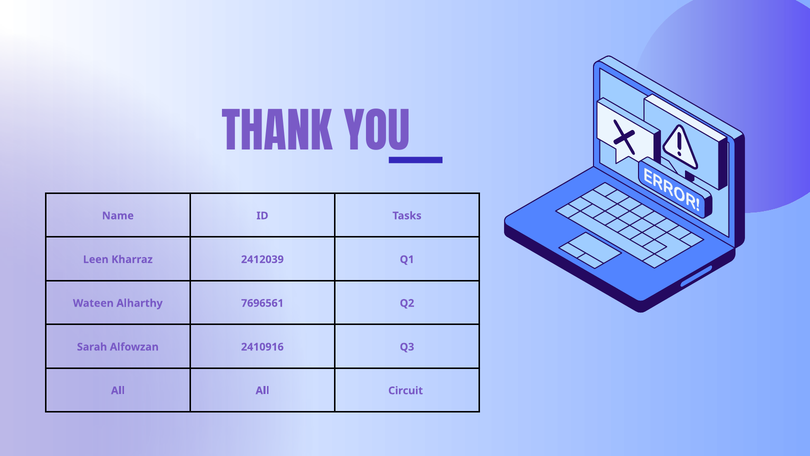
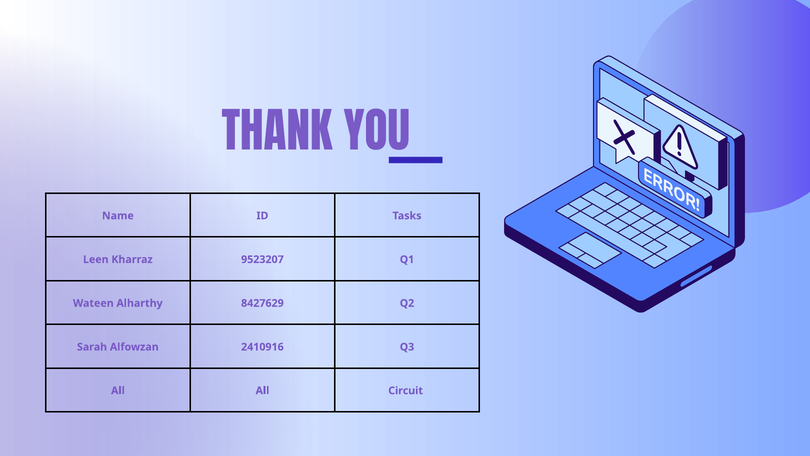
2412039: 2412039 -> 9523207
7696561: 7696561 -> 8427629
